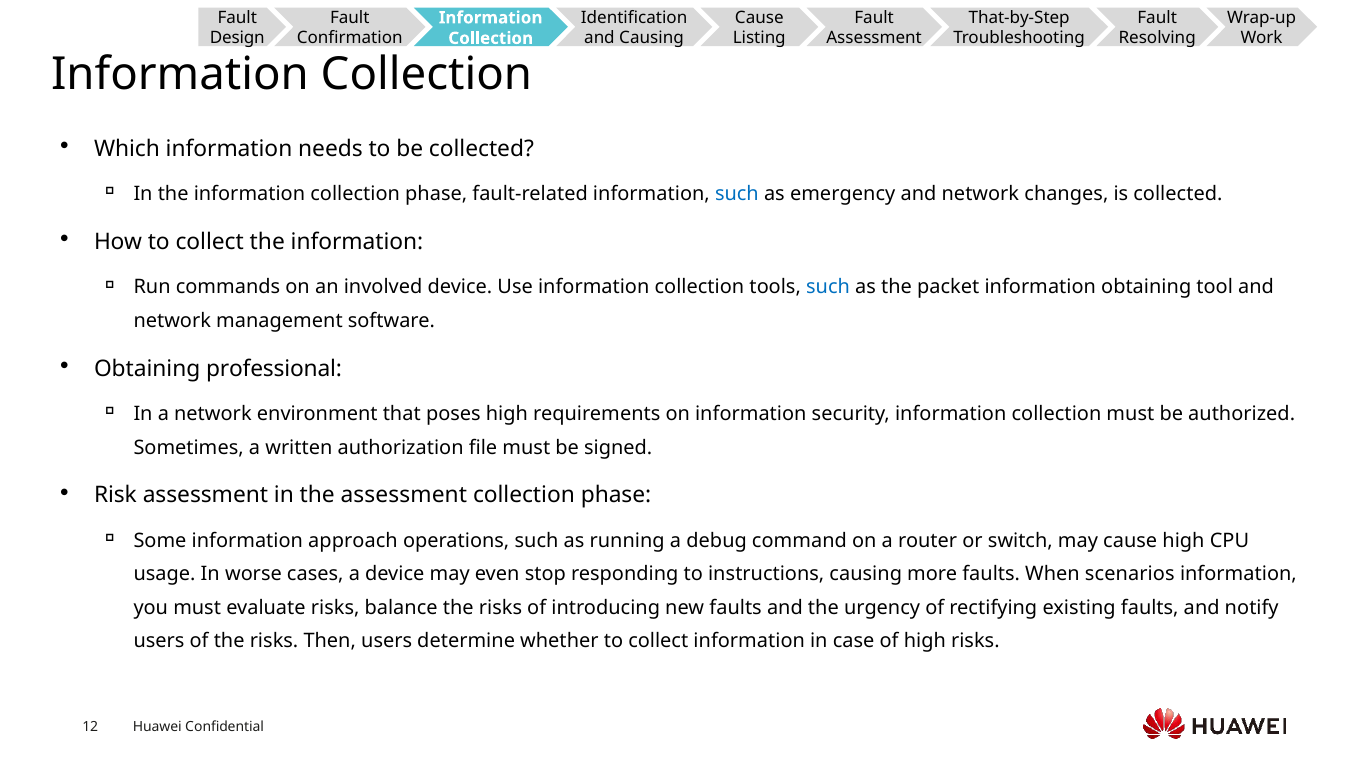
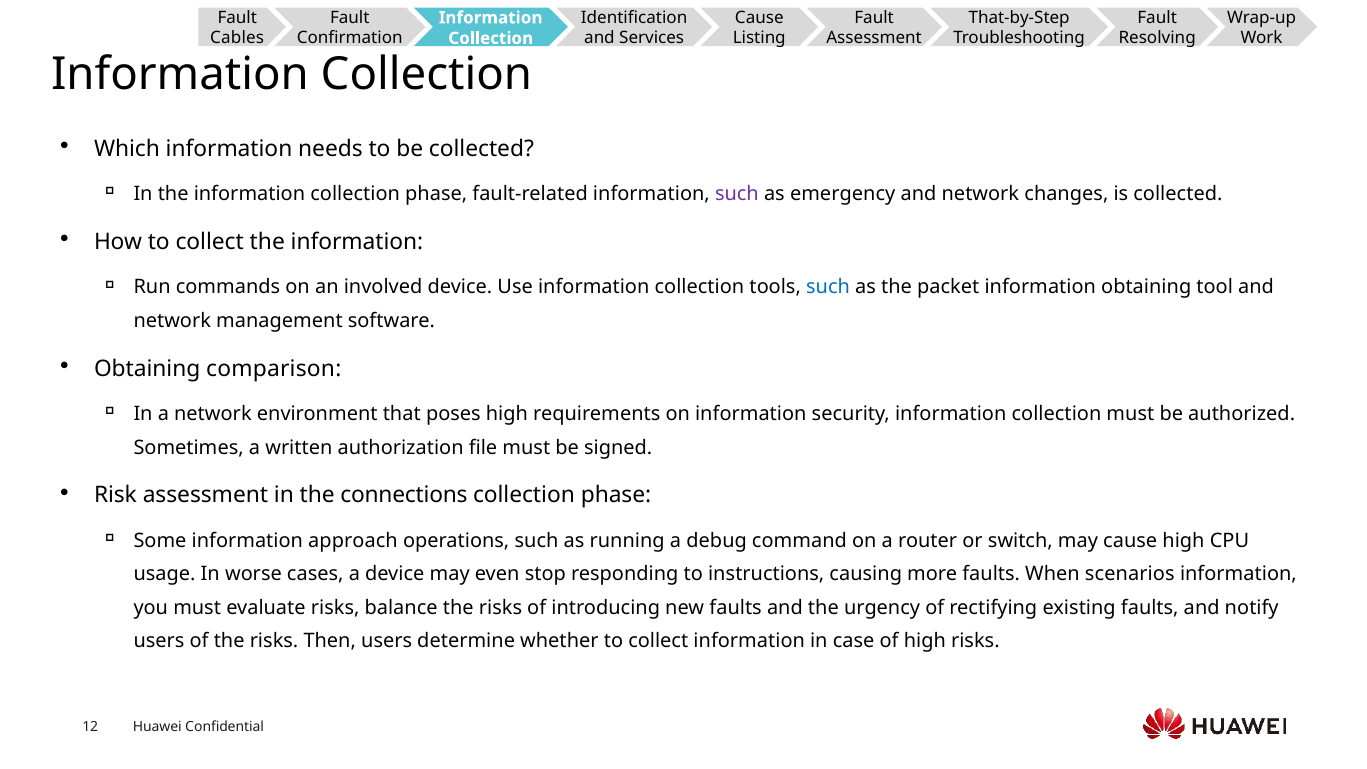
Design: Design -> Cables
and Causing: Causing -> Services
such at (737, 194) colour: blue -> purple
professional: professional -> comparison
the assessment: assessment -> connections
